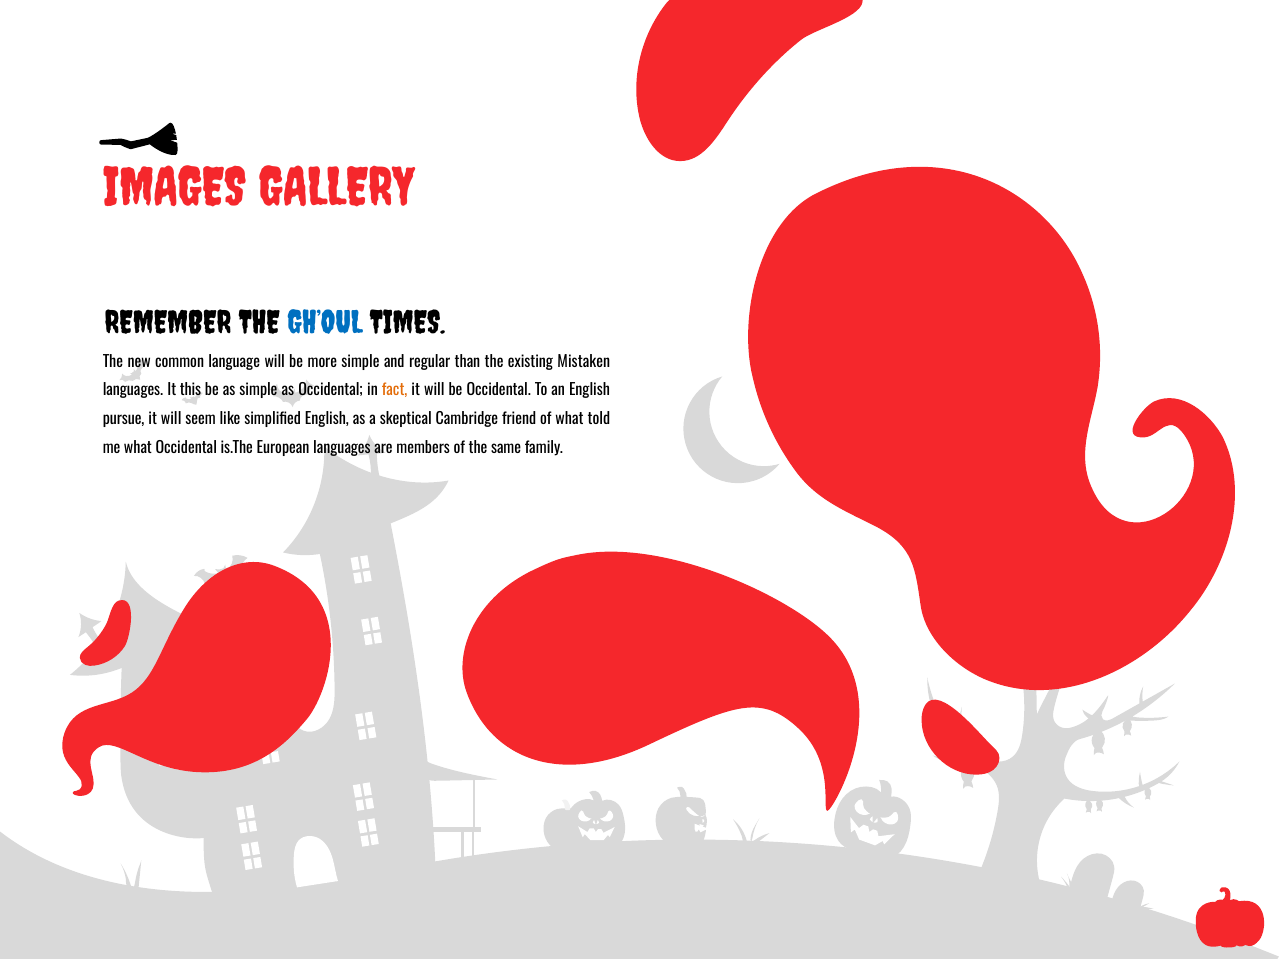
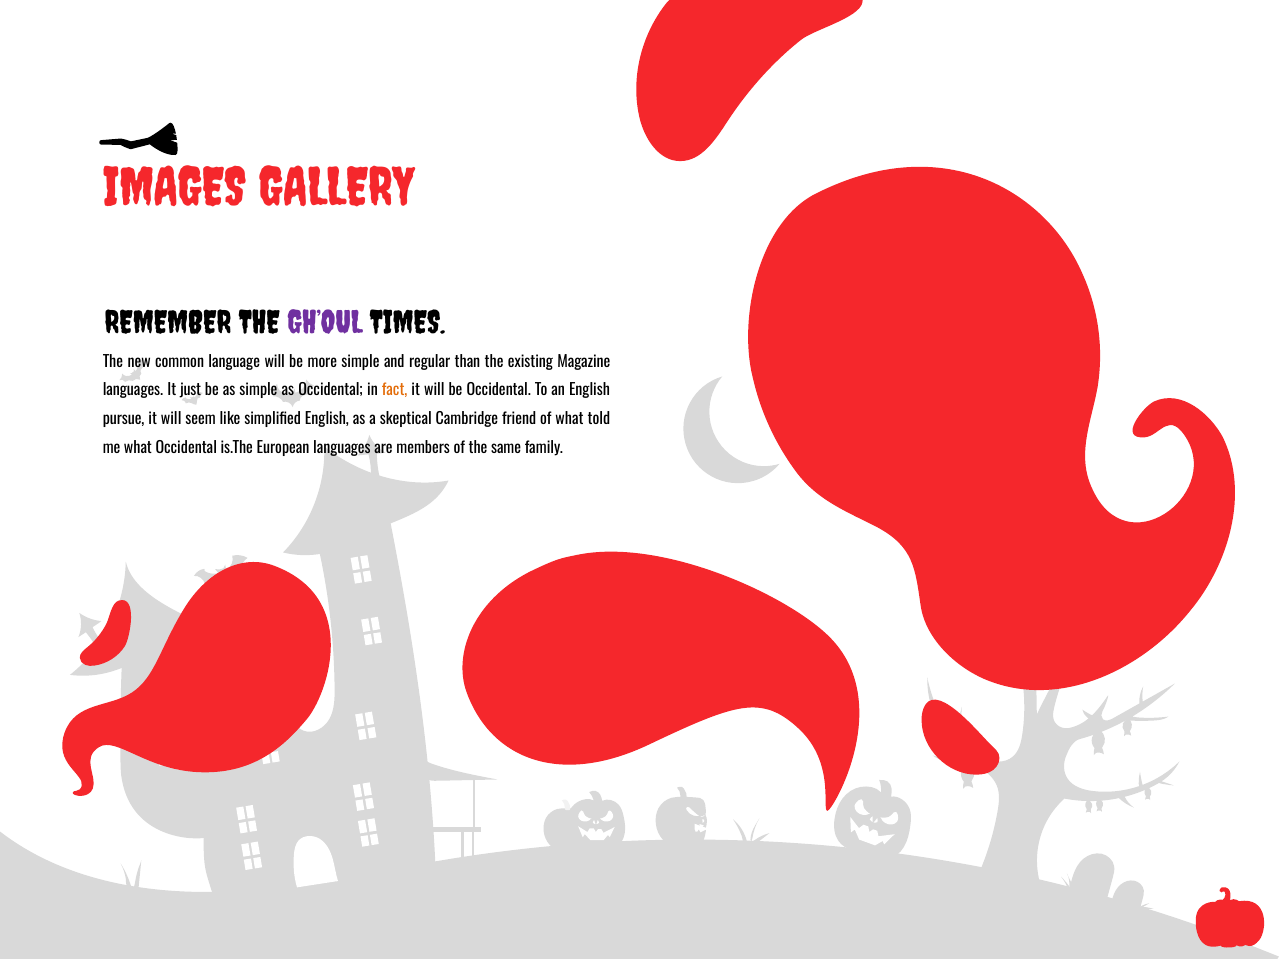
GH’OUL colour: blue -> purple
Mistaken: Mistaken -> Magazine
this: this -> just
